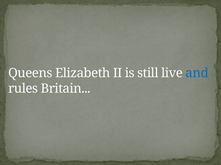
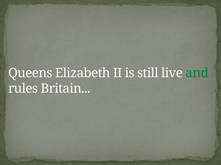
and colour: blue -> green
